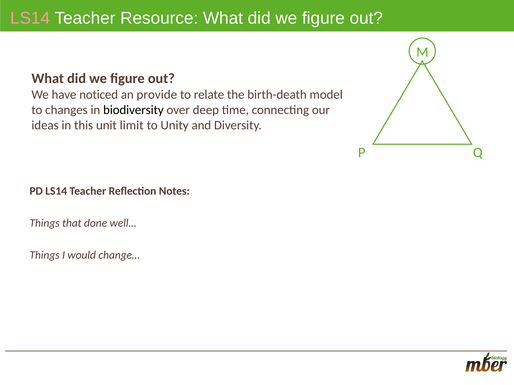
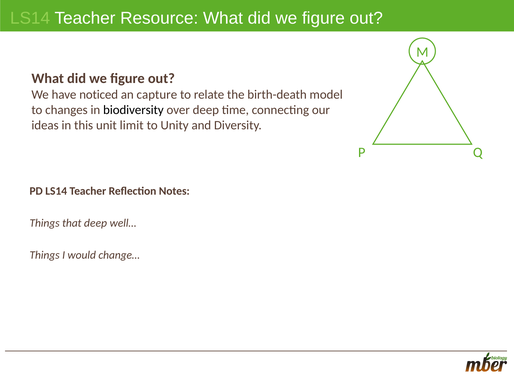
LS14 at (30, 18) colour: pink -> light green
provide: provide -> capture
that done: done -> deep
